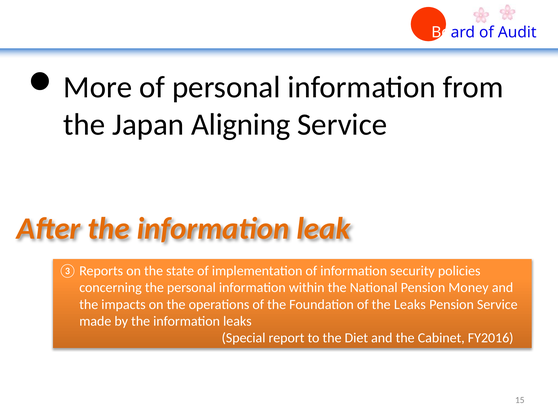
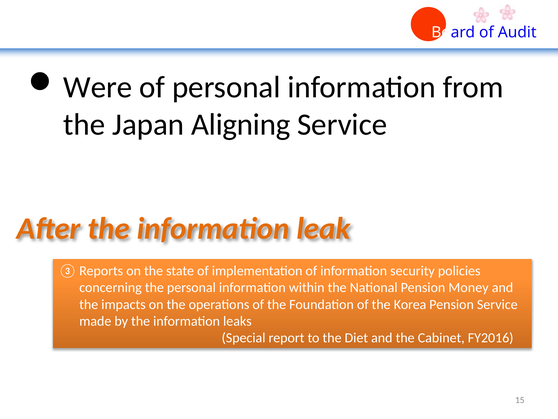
More: More -> Were
the Leaks: Leaks -> Korea
